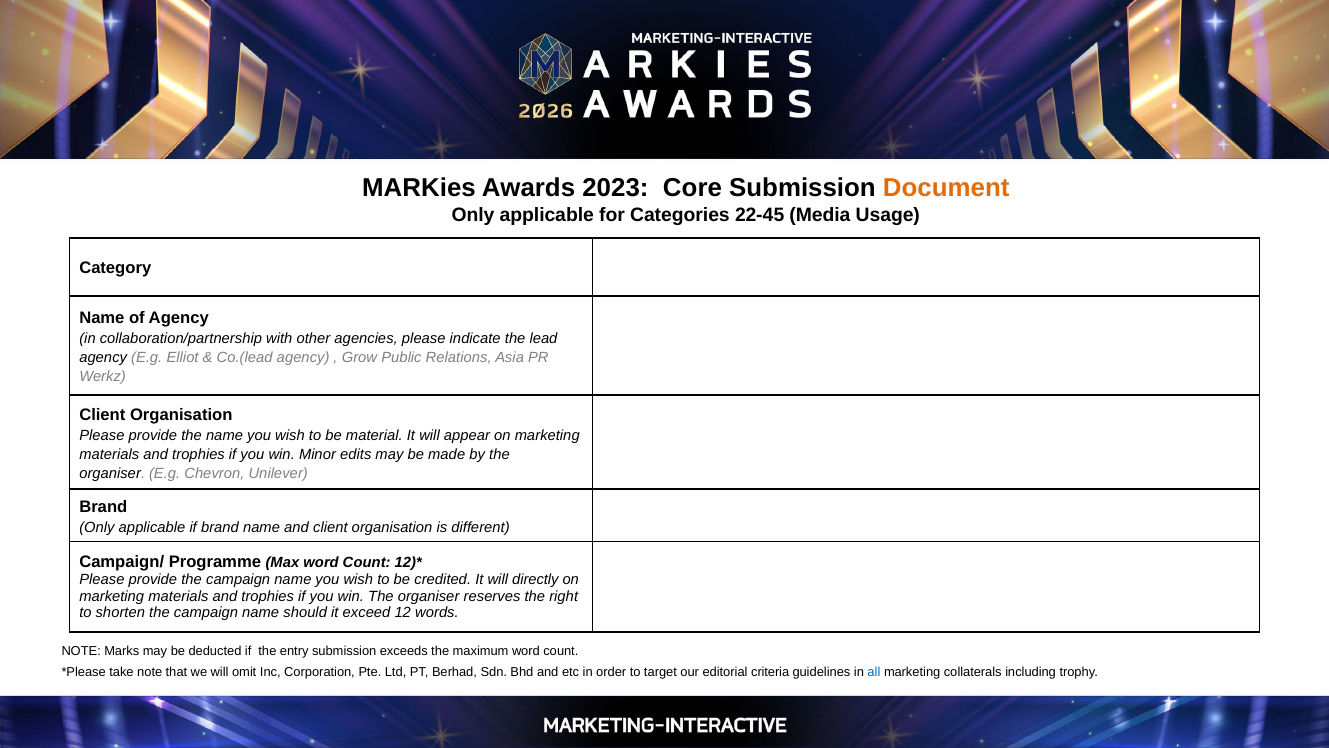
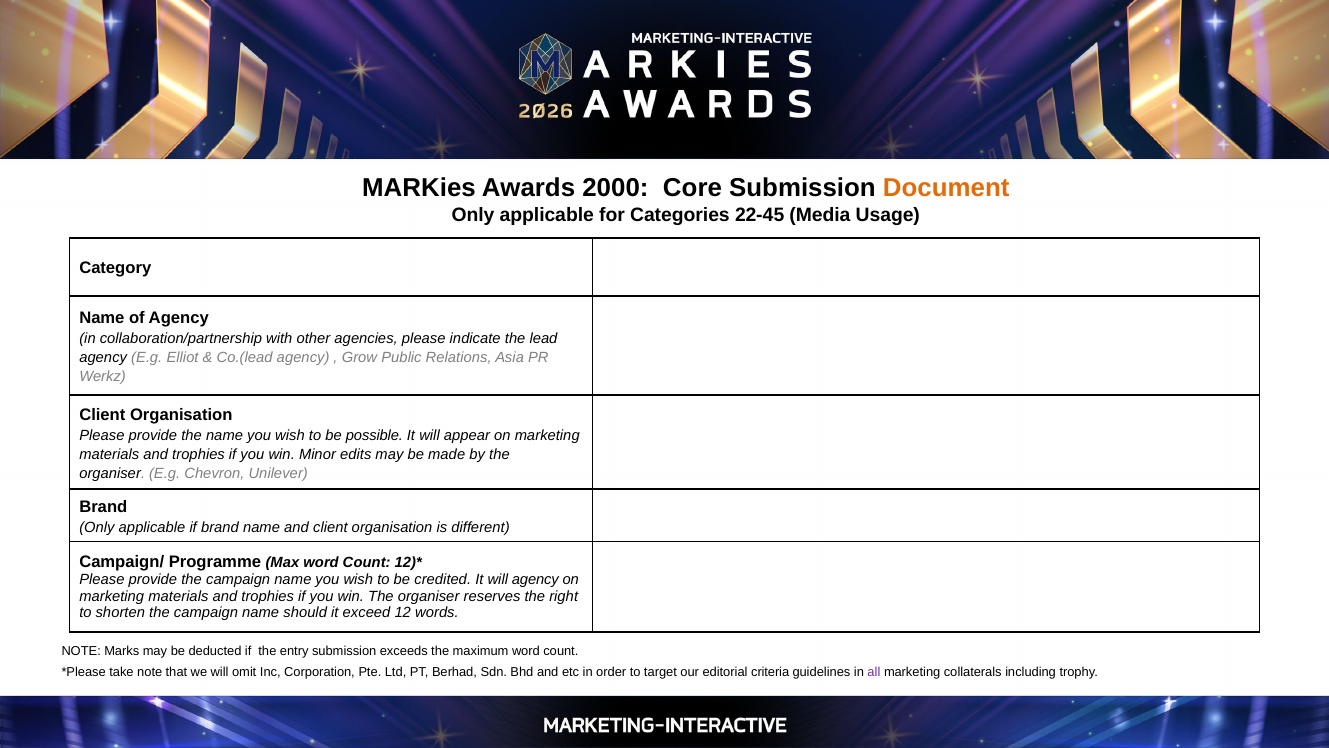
2023: 2023 -> 2000
material: material -> possible
will directly: directly -> agency
all colour: blue -> purple
